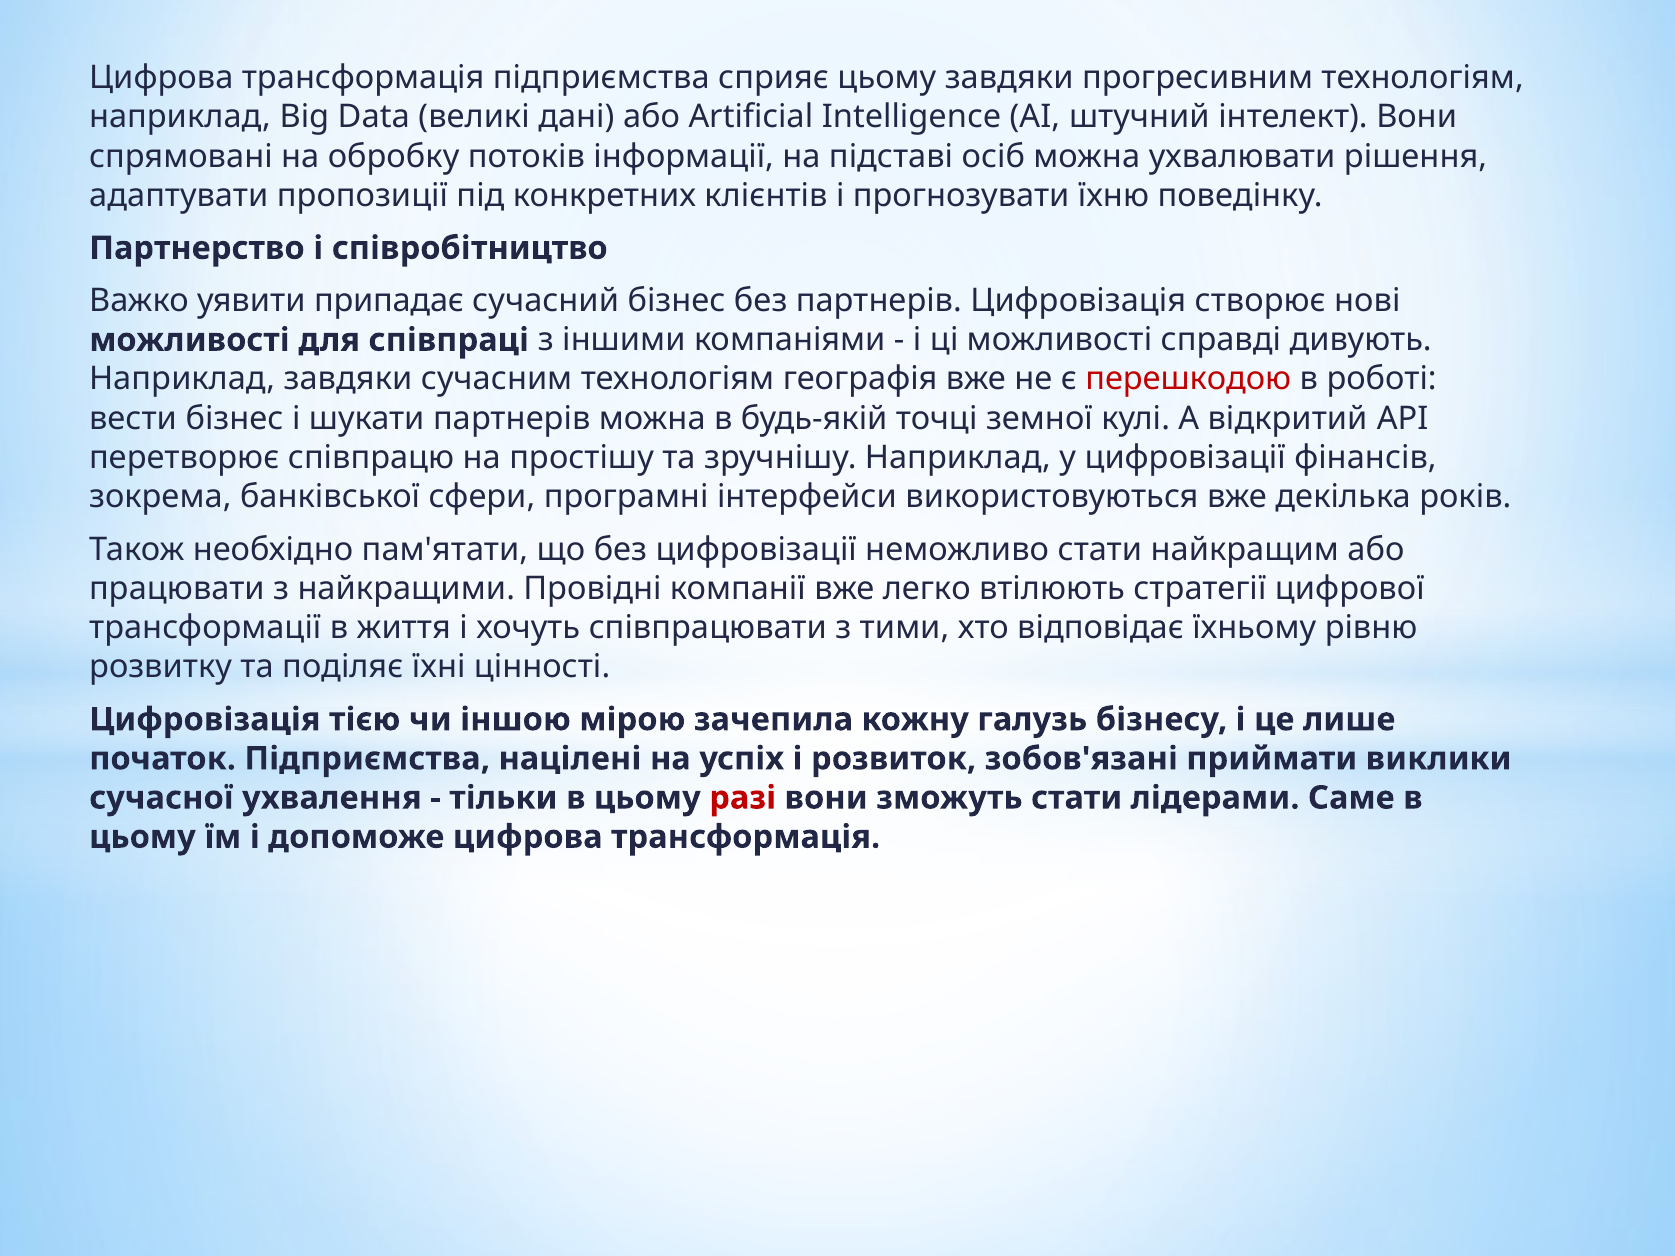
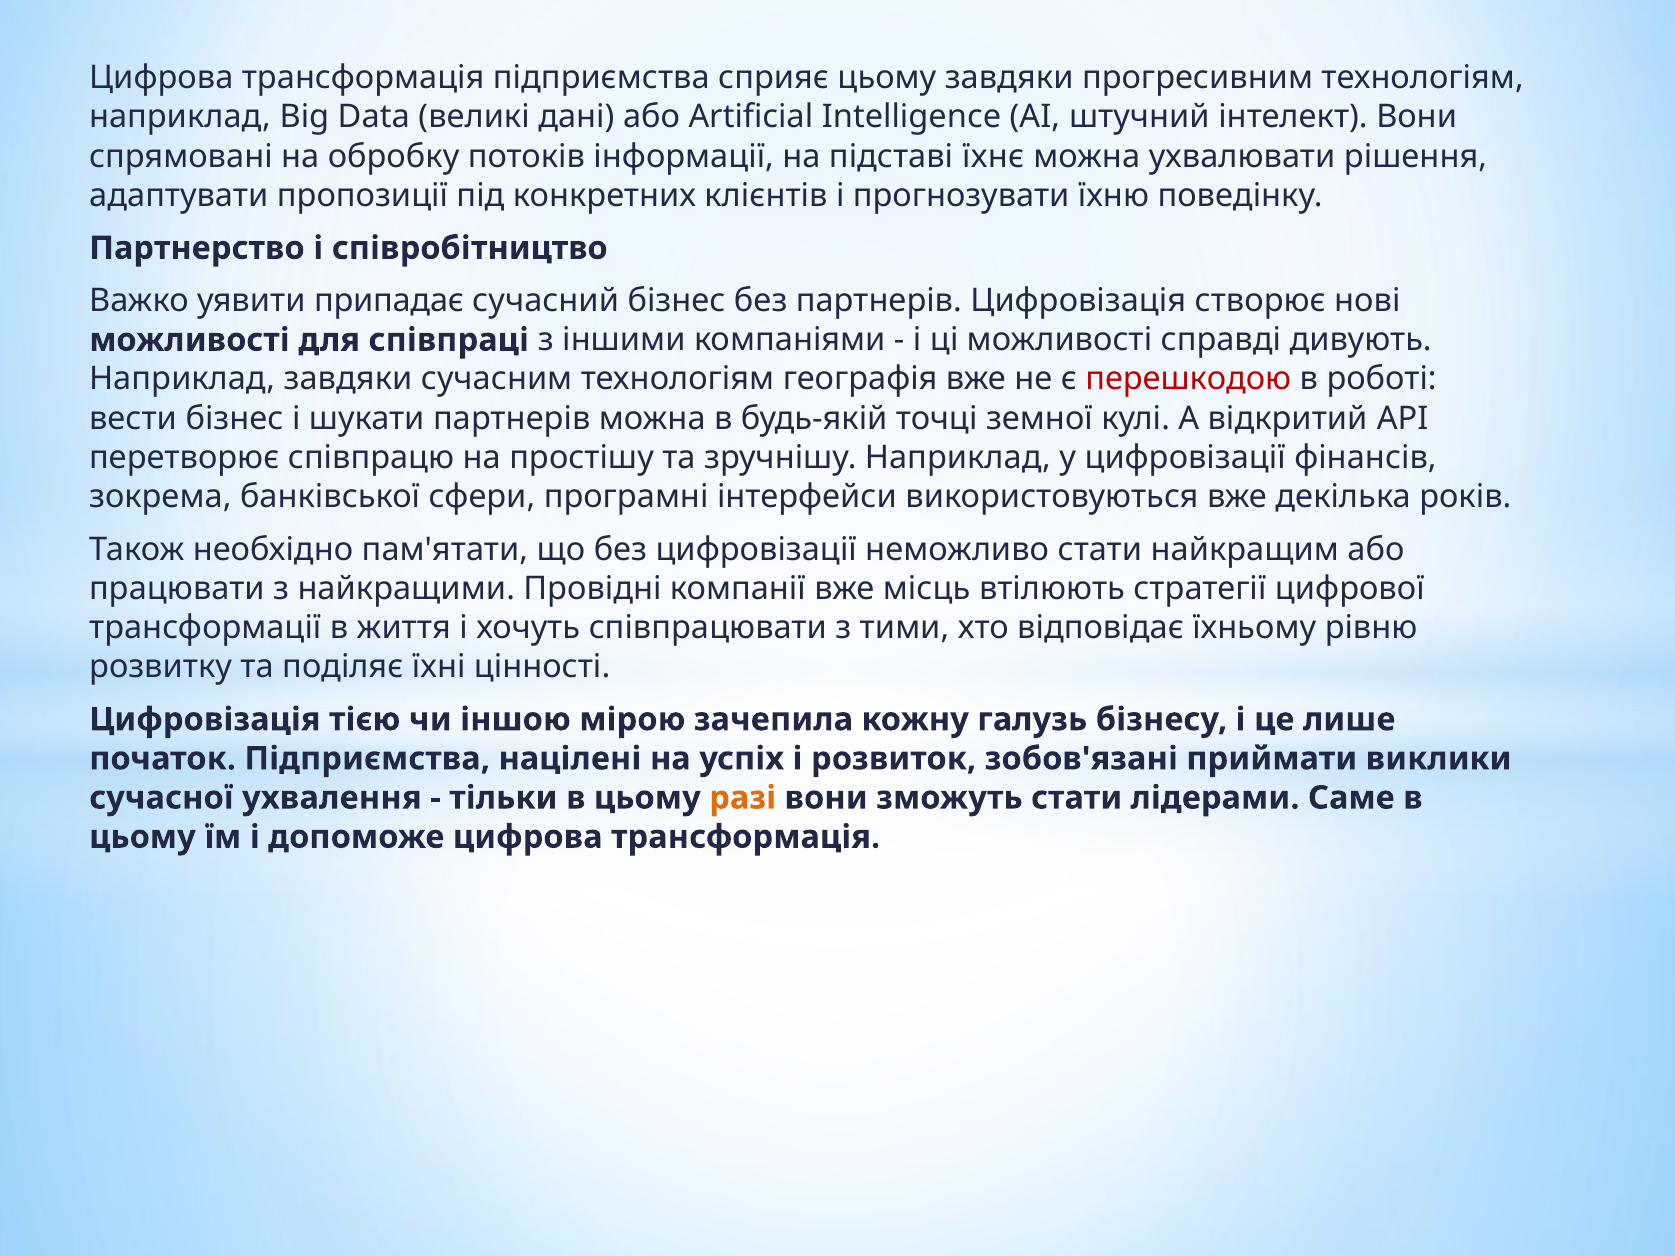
осіб: осіб -> їхнє
легко: легко -> місць
разі colour: red -> orange
